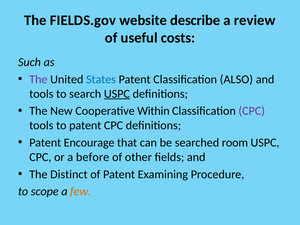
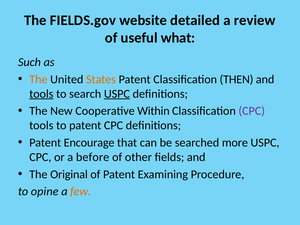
describe: describe -> detailed
costs: costs -> what
The at (38, 79) colour: purple -> orange
States colour: blue -> orange
ALSO: ALSO -> THEN
tools at (41, 94) underline: none -> present
room: room -> more
Distinct: Distinct -> Original
scope: scope -> opine
